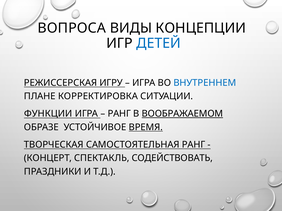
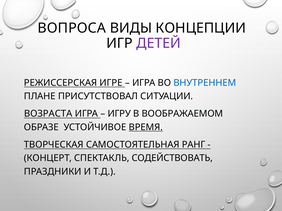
ДЕТЕЙ colour: blue -> purple
ИГРУ: ИГРУ -> ИГРЕ
КОРРЕКТИРОВКА: КОРРЕКТИРОВКА -> ПРИСУТСТВОВАЛ
ФУНКЦИИ: ФУНКЦИИ -> ВОЗРАСТА
РАНГ at (119, 114): РАНГ -> ИГРУ
ВООБРАЖАЕМОМ underline: present -> none
